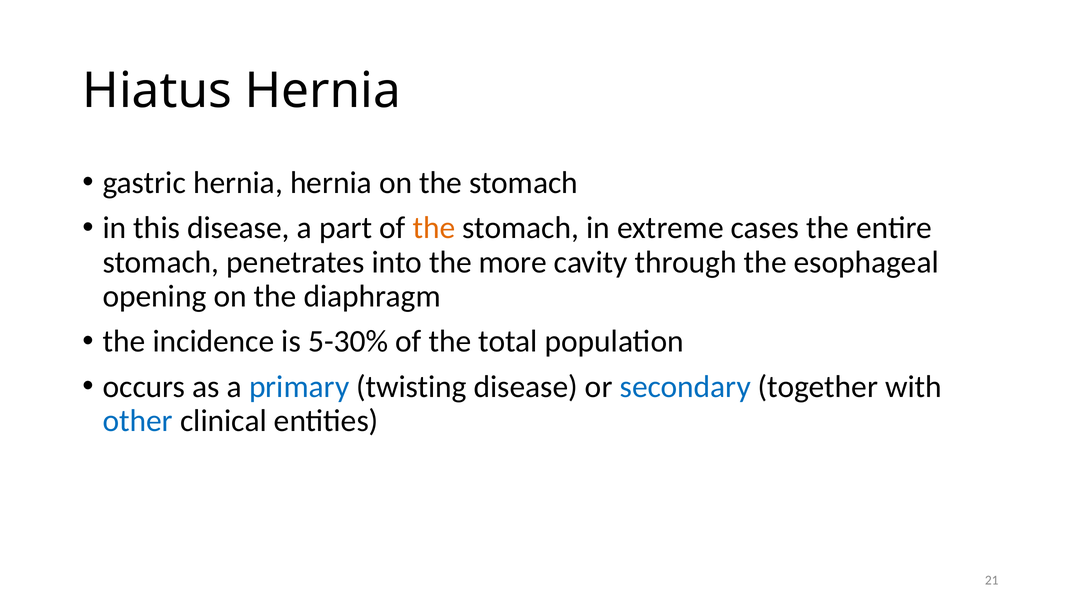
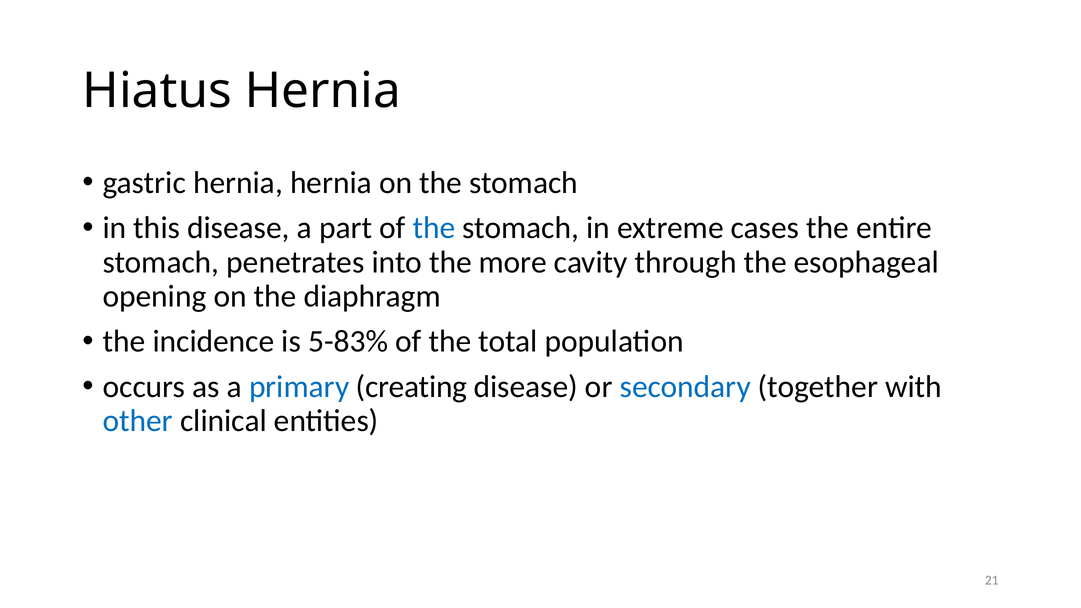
the at (434, 228) colour: orange -> blue
5-30%: 5-30% -> 5-83%
twisting: twisting -> creating
